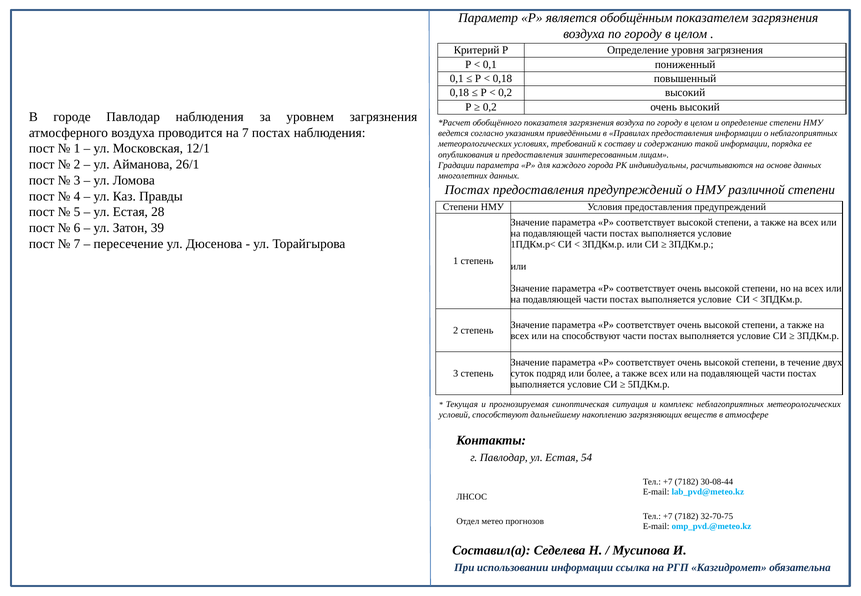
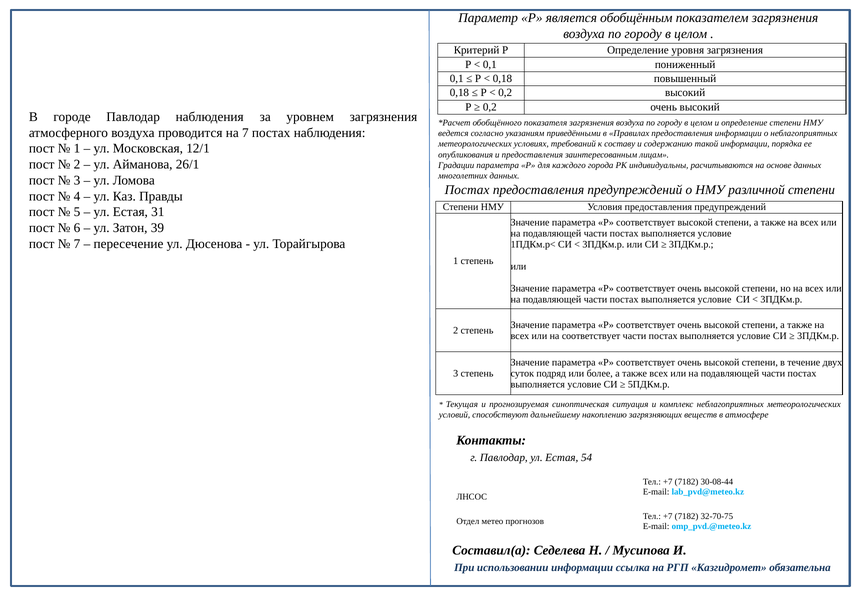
28: 28 -> 31
на способствуют: способствуют -> соответствует
